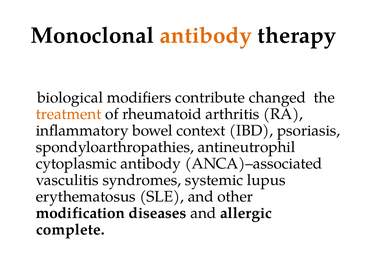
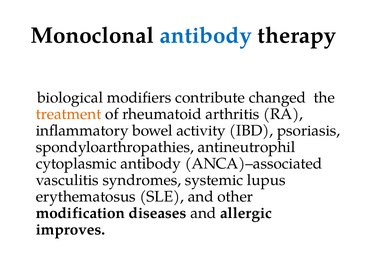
antibody at (206, 36) colour: orange -> blue
context: context -> activity
complete: complete -> improves
